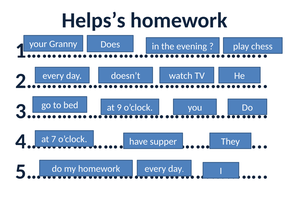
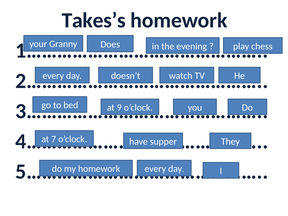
Helps’s: Helps’s -> Takes’s
